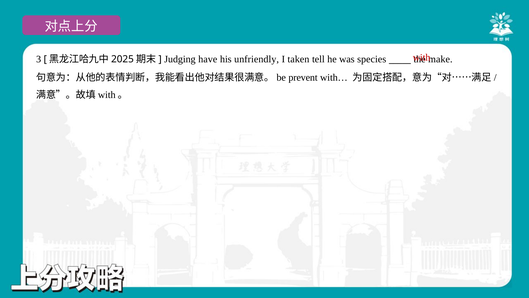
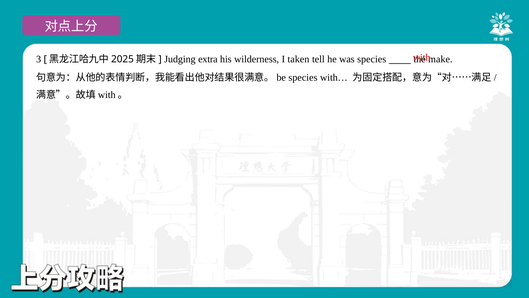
have: have -> extra
unfriendly: unfriendly -> wilderness
prevent at (303, 78): prevent -> species
